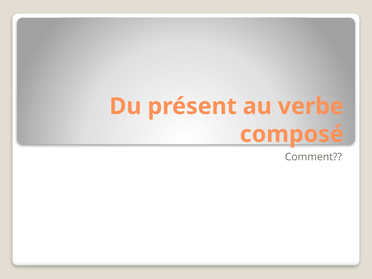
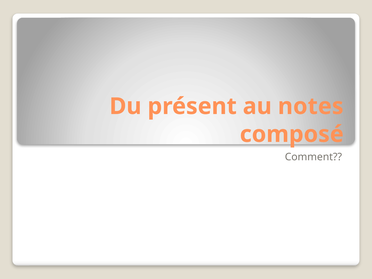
verbe: verbe -> notes
